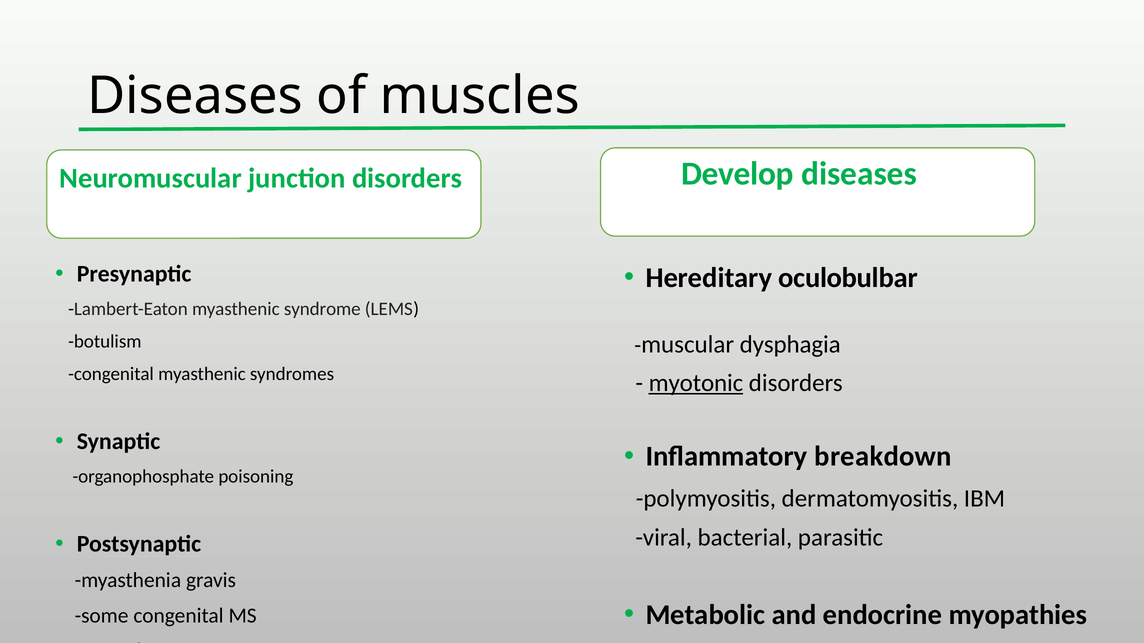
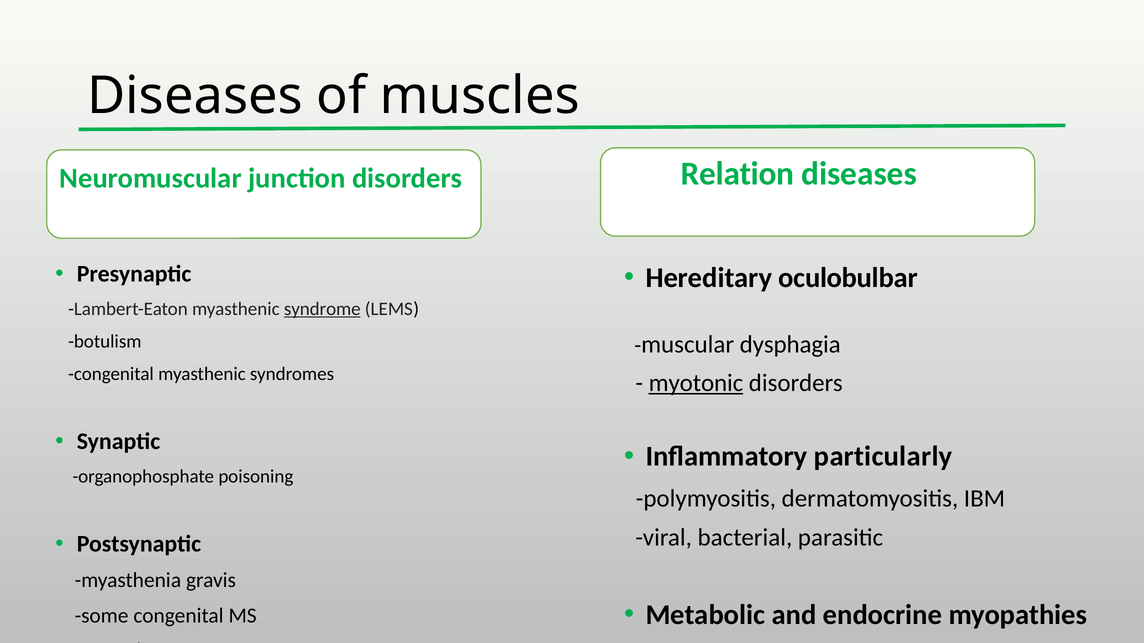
Develop: Develop -> Relation
syndrome underline: none -> present
breakdown: breakdown -> particularly
